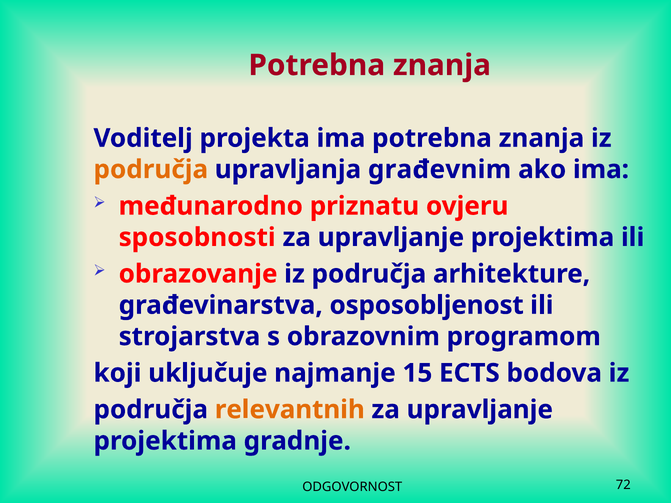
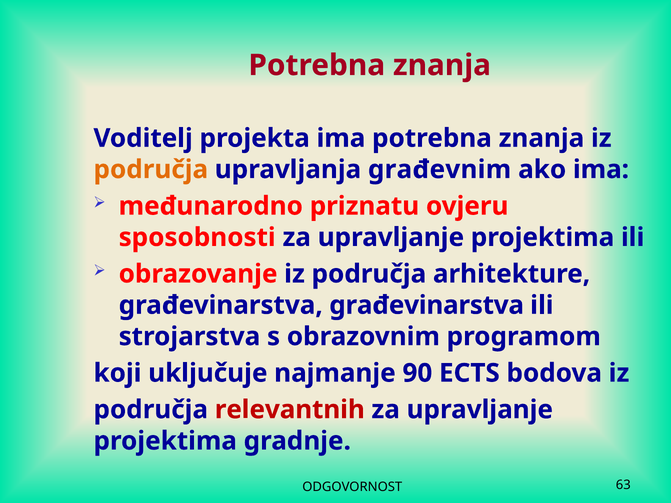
građevinarstva osposobljenost: osposobljenost -> građevinarstva
15: 15 -> 90
relevantnih colour: orange -> red
72: 72 -> 63
